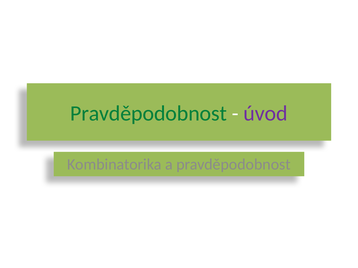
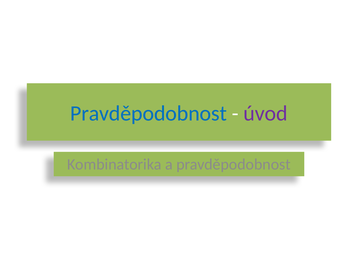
Pravděpodobnost at (148, 114) colour: green -> blue
